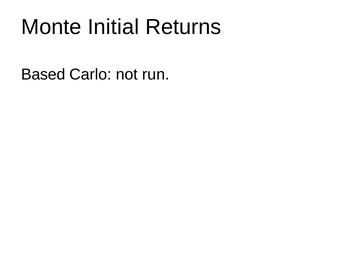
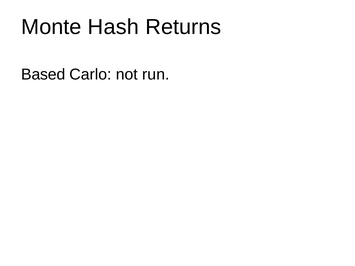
Initial: Initial -> Hash
